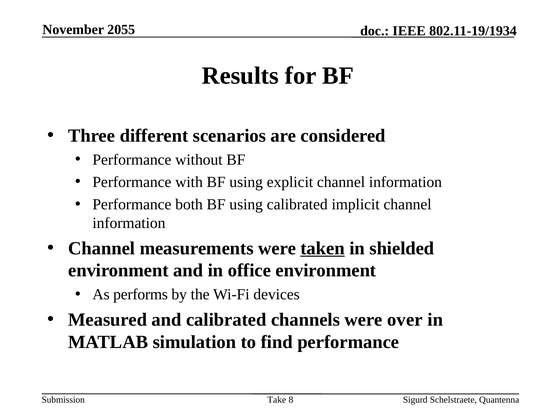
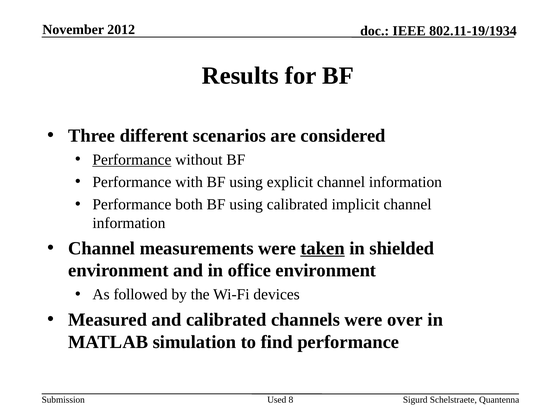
2055: 2055 -> 2012
Performance at (132, 160) underline: none -> present
performs: performs -> followed
Take: Take -> Used
